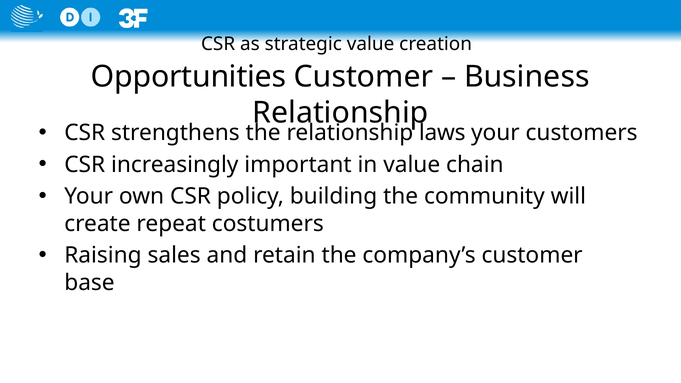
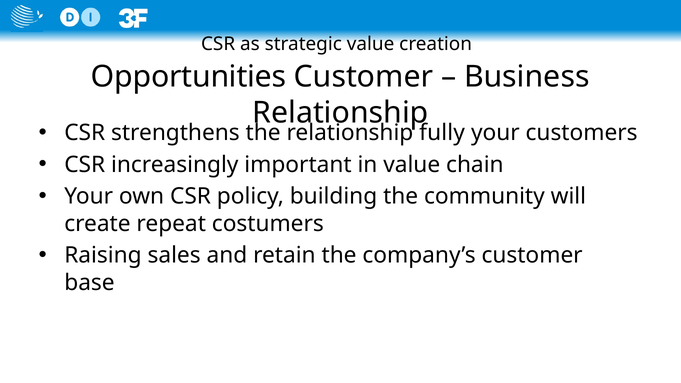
laws: laws -> fully
